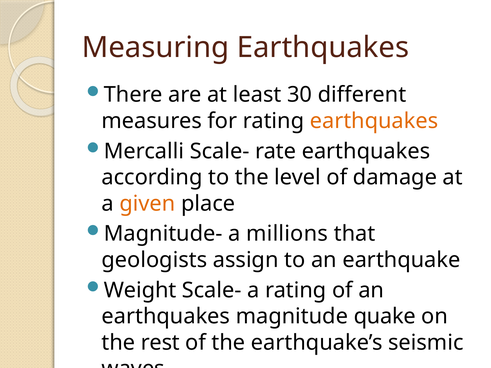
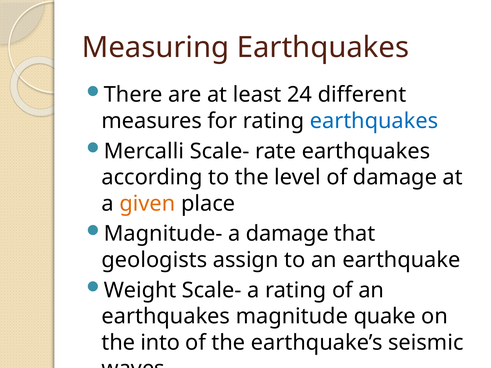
30: 30 -> 24
earthquakes at (374, 121) colour: orange -> blue
a millions: millions -> damage
rest: rest -> into
